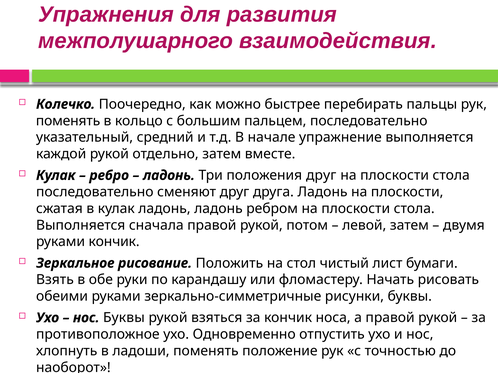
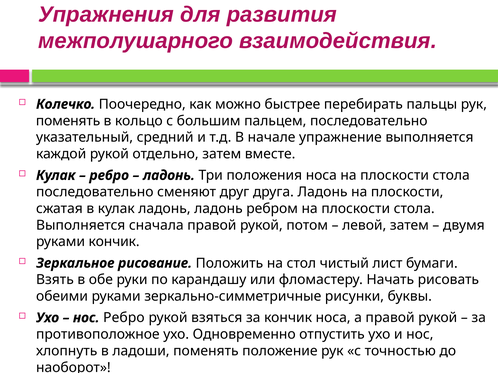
положения друг: друг -> носа
нос Буквы: Буквы -> Ребро
